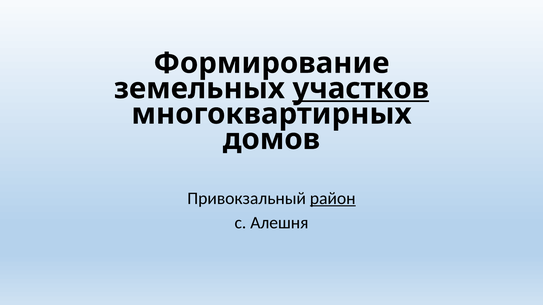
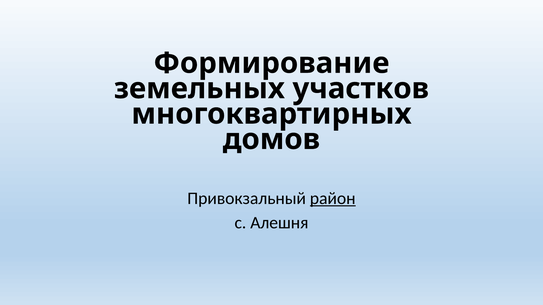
участков underline: present -> none
